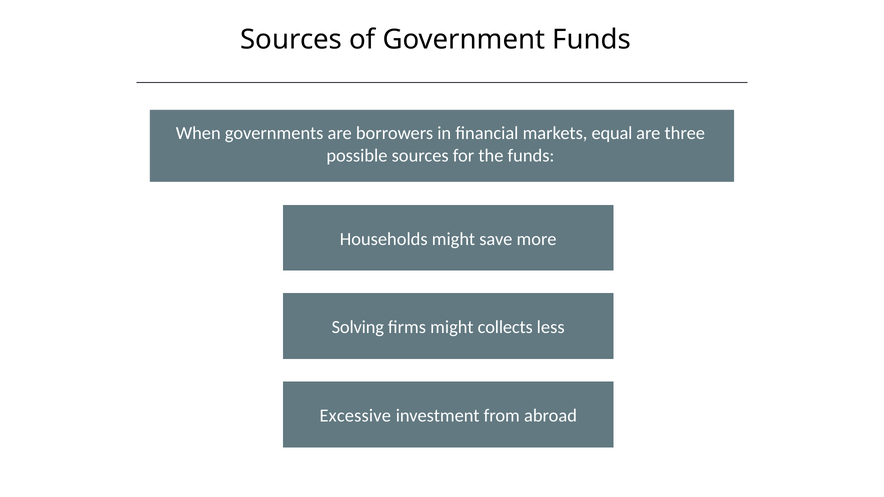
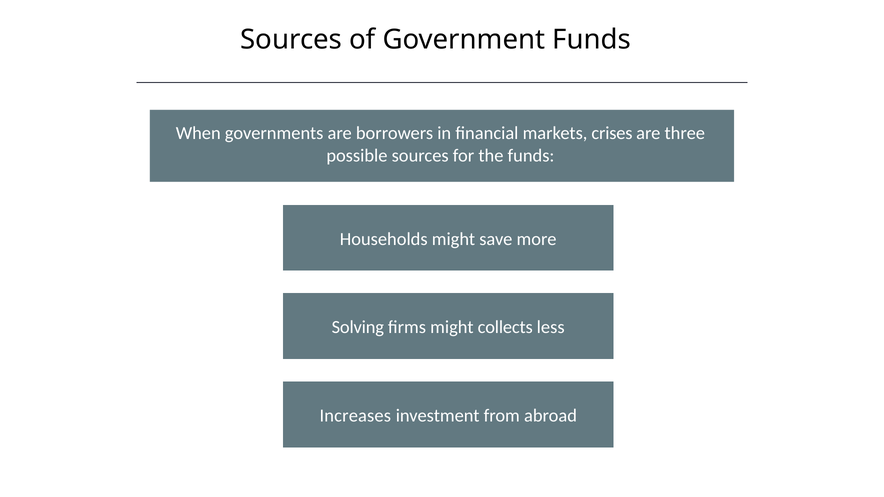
equal: equal -> crises
Excessive: Excessive -> Increases
